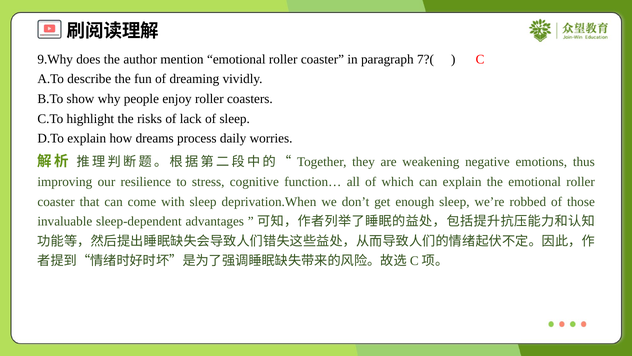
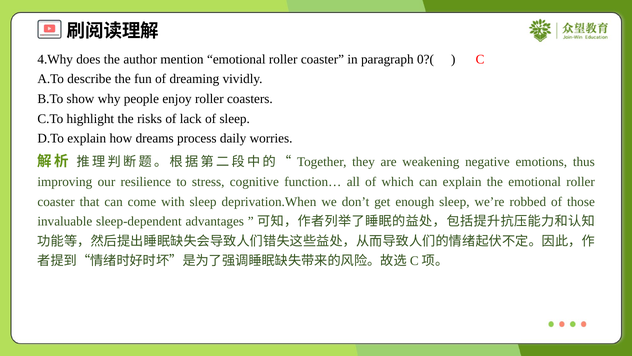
9.Why: 9.Why -> 4.Why
7?(: 7?( -> 0?(
